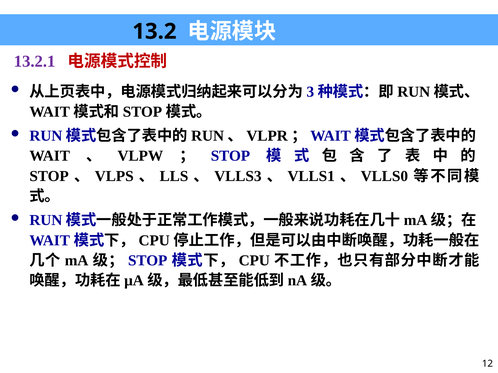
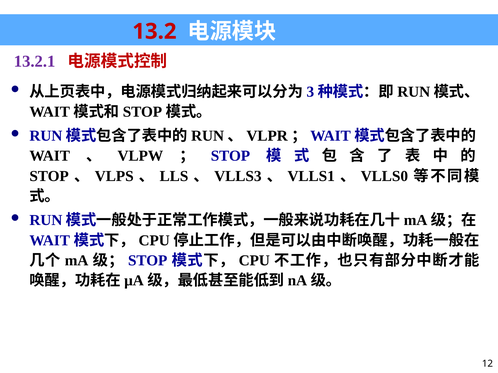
13.2 colour: black -> red
